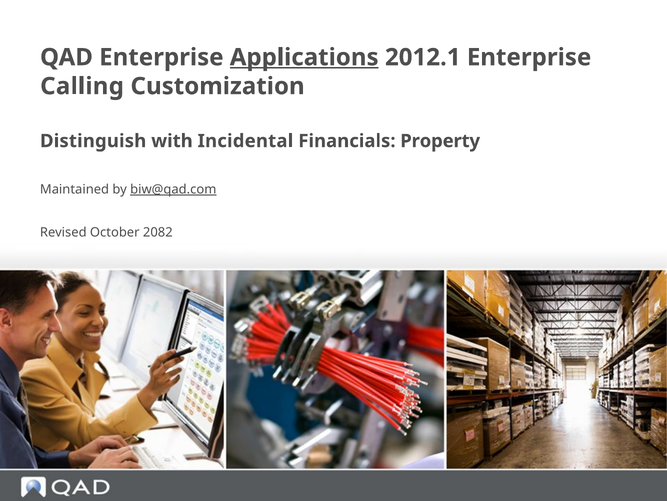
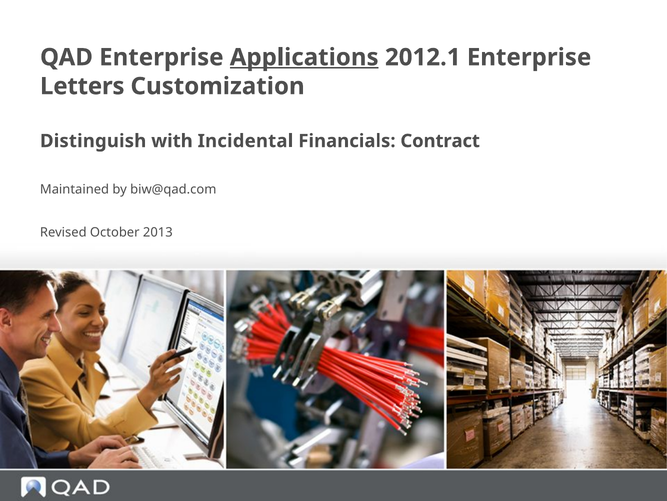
Calling: Calling -> Letters
Property: Property -> Contract
biw@qad.com underline: present -> none
2082: 2082 -> 2013
